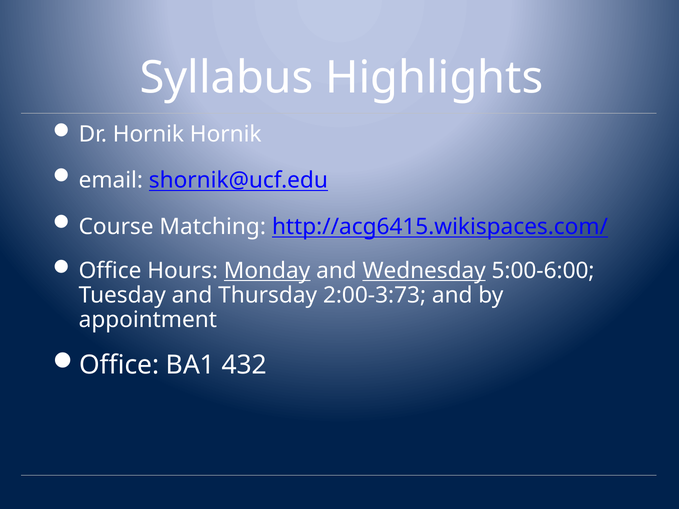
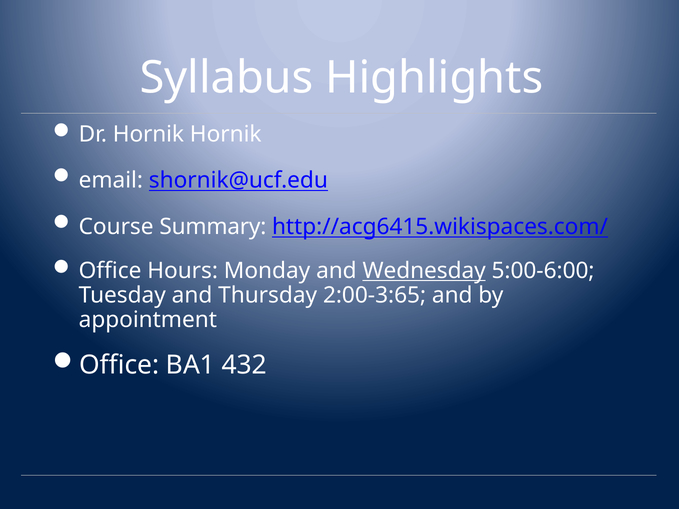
Matching: Matching -> Summary
Monday underline: present -> none
2:00-3:73: 2:00-3:73 -> 2:00-3:65
